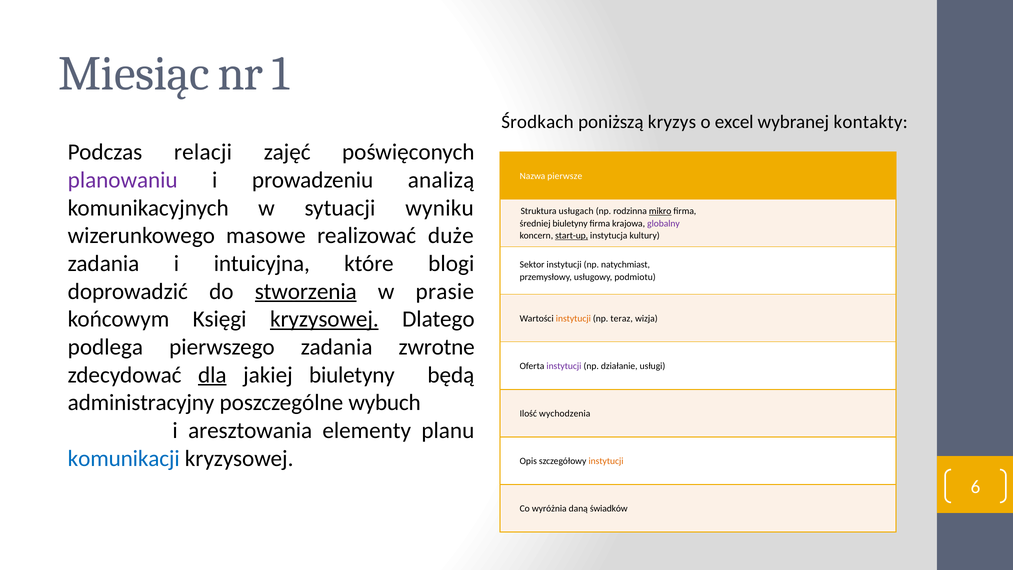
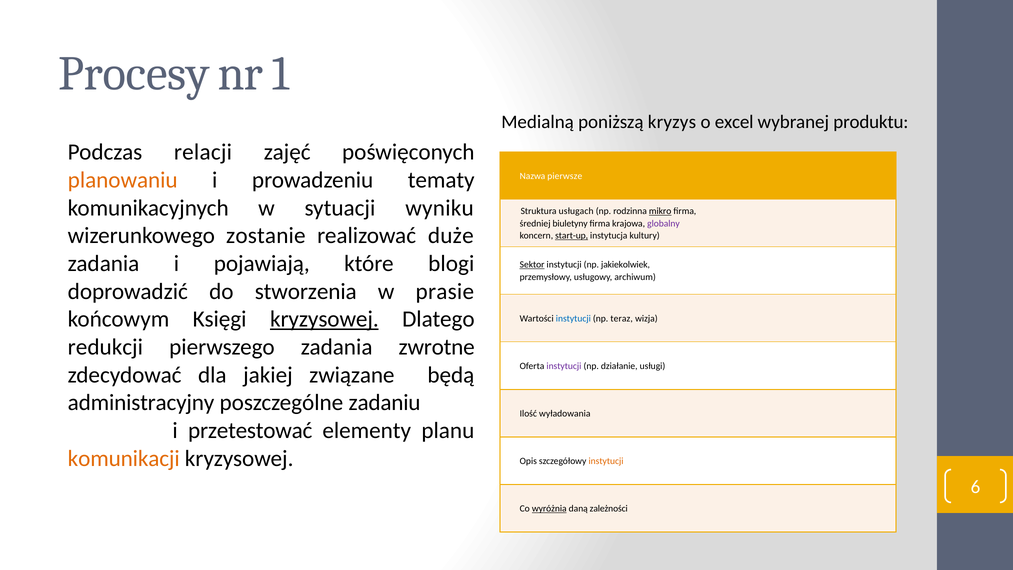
Miesiąc: Miesiąc -> Procesy
Środkach: Środkach -> Medialną
kontakty: kontakty -> produktu
planowaniu colour: purple -> orange
analizą: analizą -> tematy
masowe: masowe -> zostanie
intuicyjna: intuicyjna -> pojawiają
Sektor underline: none -> present
natychmiast: natychmiast -> jakiekolwiek
podmiotu: podmiotu -> archiwum
stworzenia underline: present -> none
instytucji at (573, 318) colour: orange -> blue
podlega: podlega -> redukcji
dla underline: present -> none
jakiej biuletyny: biuletyny -> związane
wybuch: wybuch -> zadaniu
wychodzenia: wychodzenia -> wyładowania
aresztowania: aresztowania -> przetestować
komunikacji colour: blue -> orange
wyróżnia underline: none -> present
świadków: świadków -> zależności
